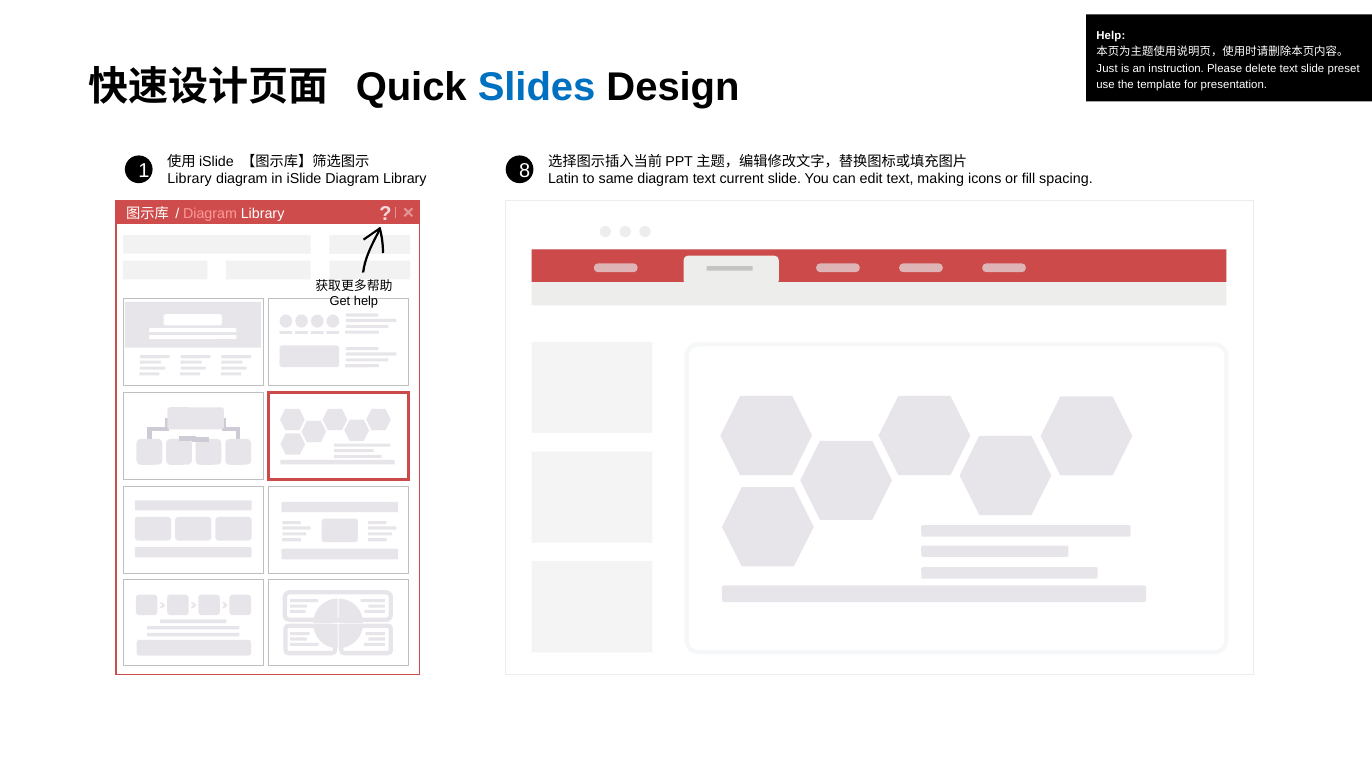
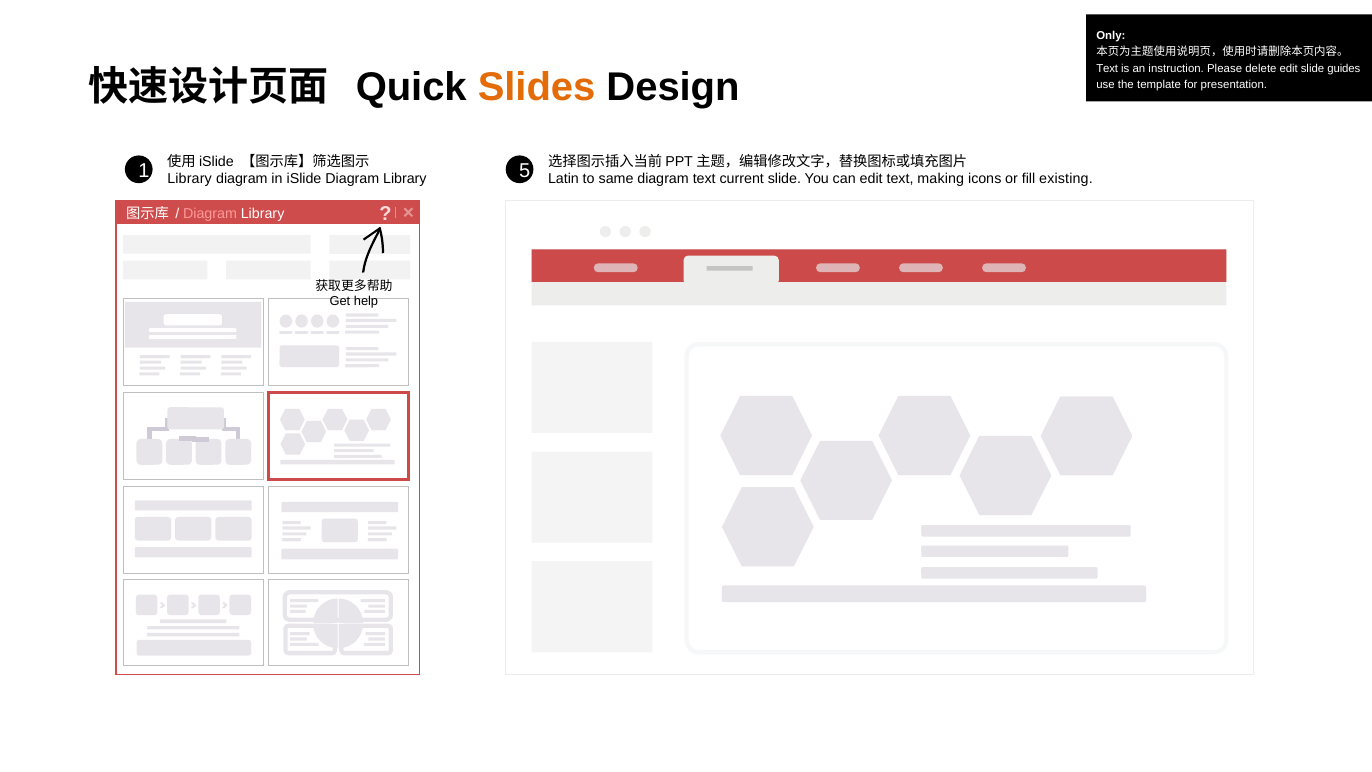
Help at (1111, 35): Help -> Only
Just at (1107, 68): Just -> Text
delete text: text -> edit
preset: preset -> guides
Slides colour: blue -> orange
8: 8 -> 5
spacing: spacing -> existing
